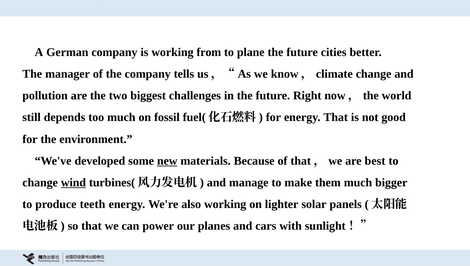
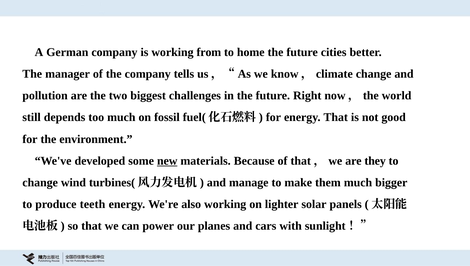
plane: plane -> home
best: best -> they
wind underline: present -> none
